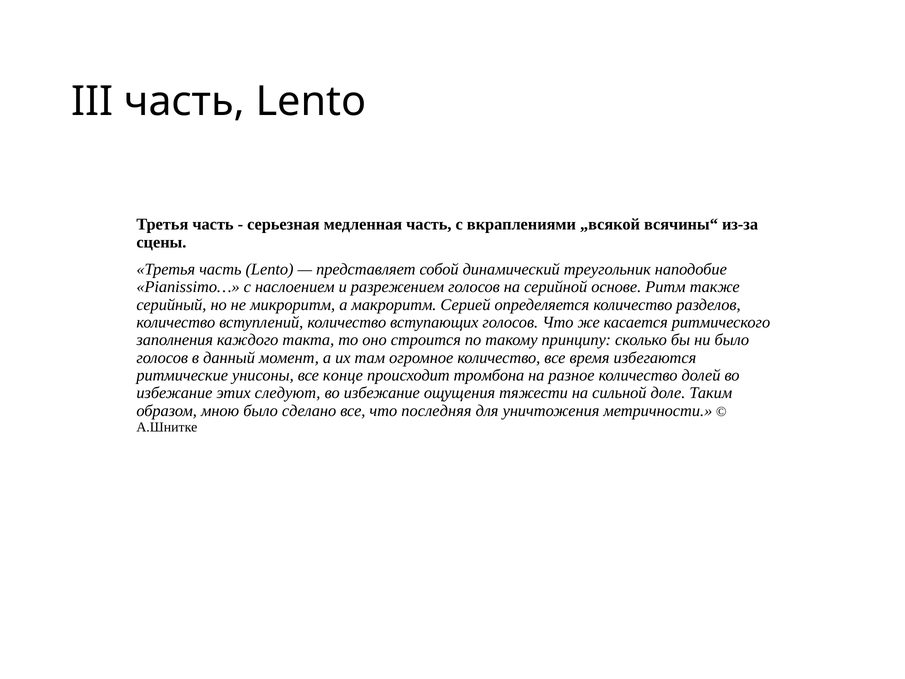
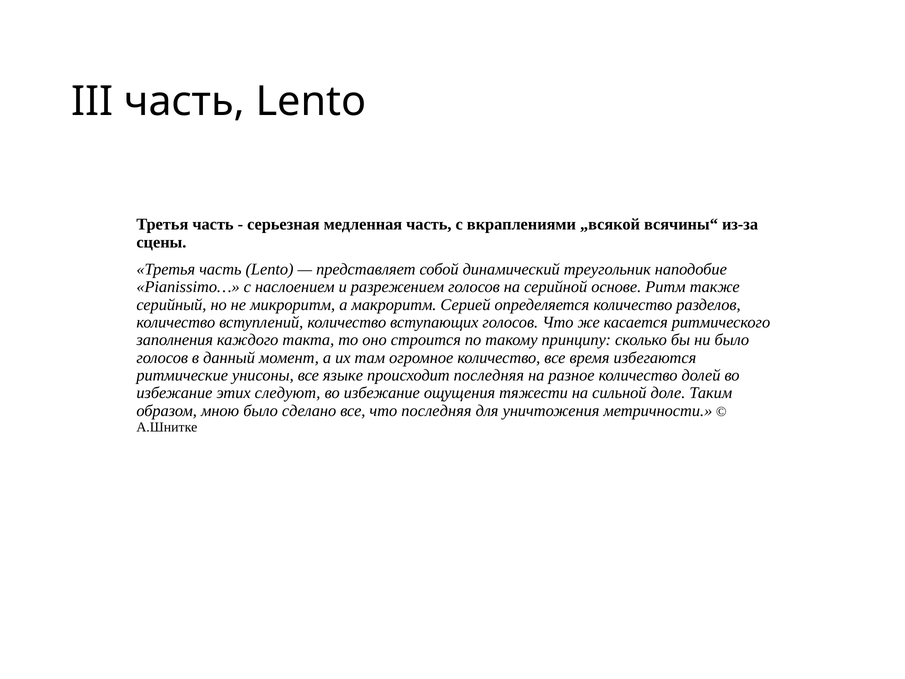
конце: конце -> языке
происходит тромбона: тромбона -> последняя
